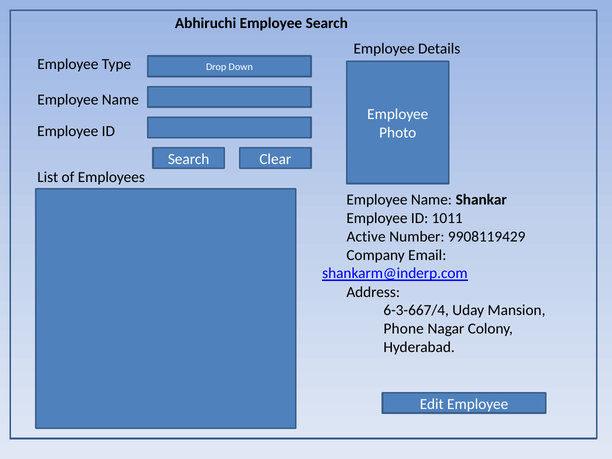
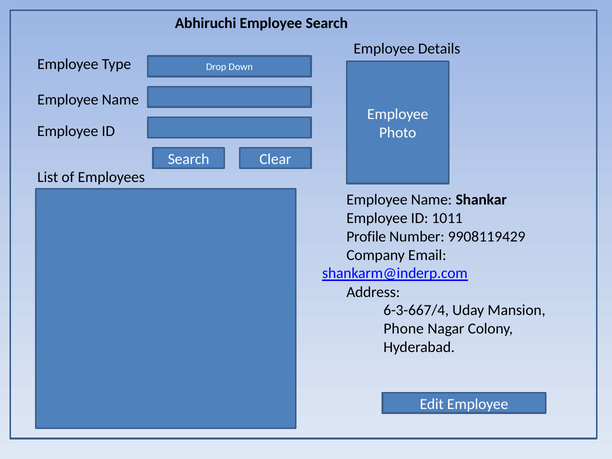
Active: Active -> Profile
